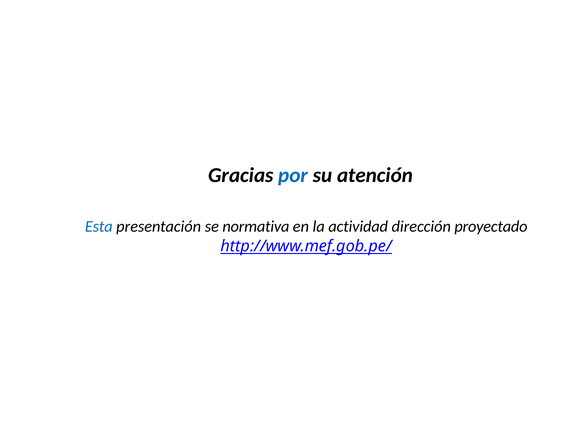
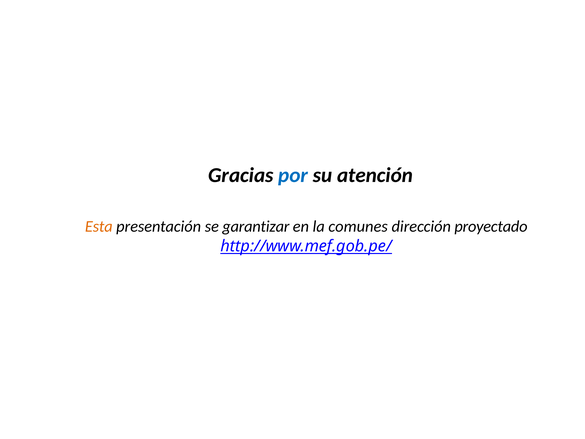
Esta colour: blue -> orange
normativa: normativa -> garantizar
actividad: actividad -> comunes
